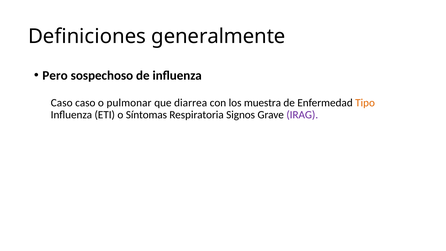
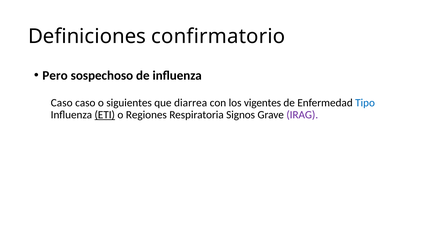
generalmente: generalmente -> confirmatorio
pulmonar: pulmonar -> siguientes
muestra: muestra -> vigentes
Tipo colour: orange -> blue
ETI underline: none -> present
Síntomas: Síntomas -> Regiones
